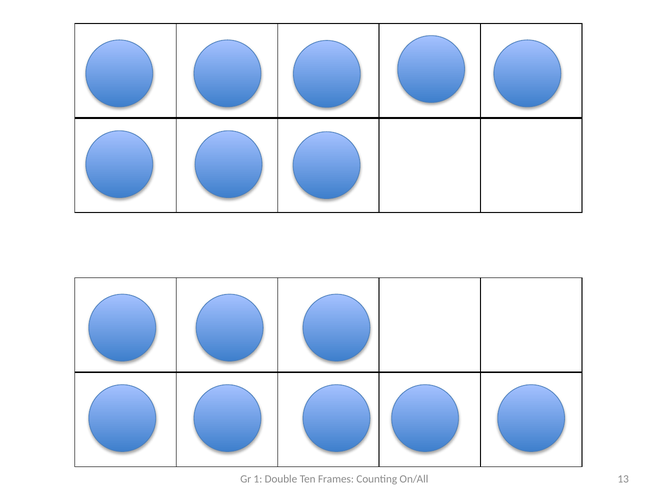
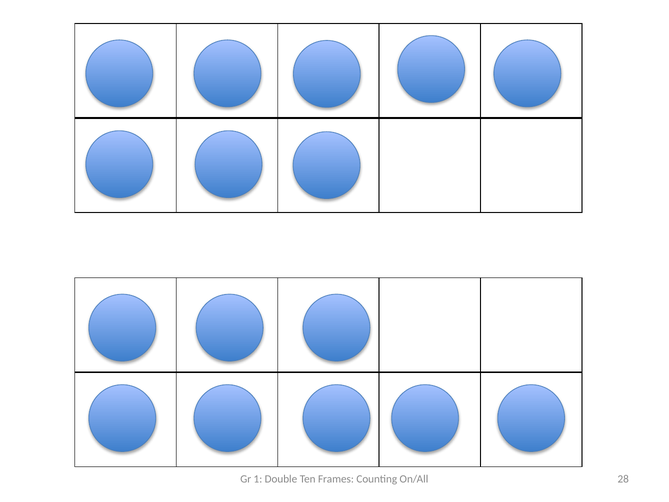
13: 13 -> 28
